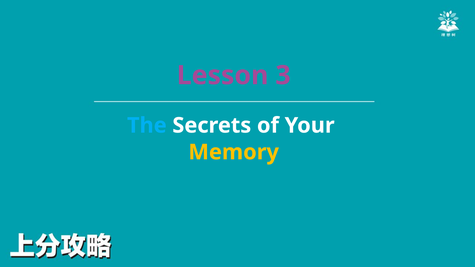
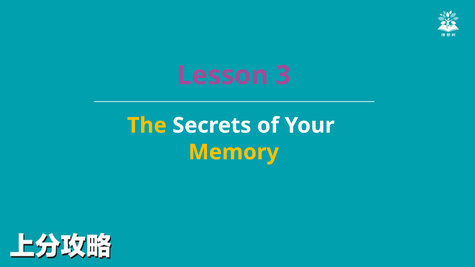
The colour: light blue -> yellow
